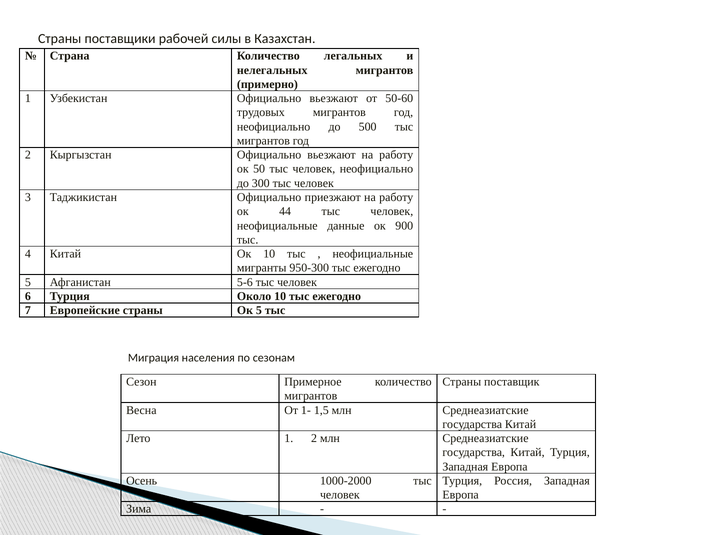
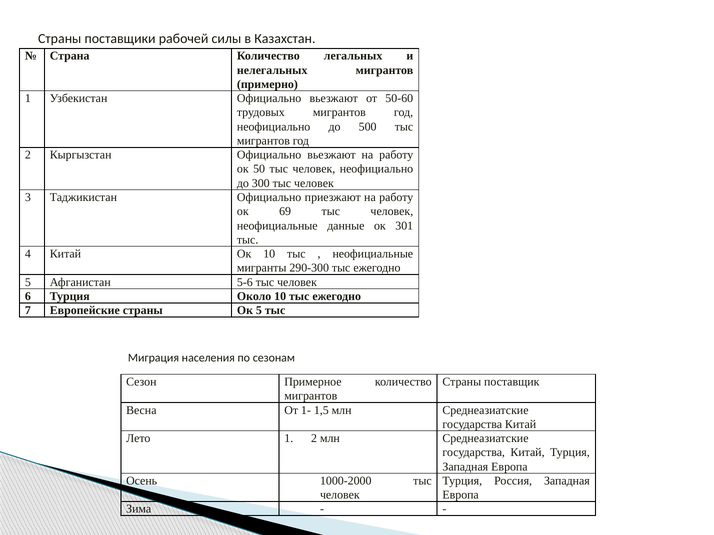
44: 44 -> 69
900: 900 -> 301
950-300: 950-300 -> 290-300
